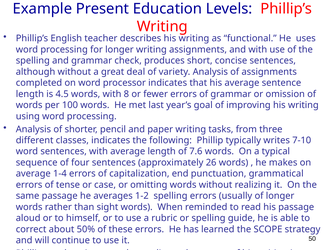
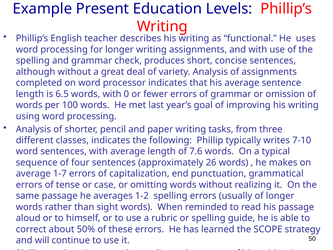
4.5: 4.5 -> 6.5
8: 8 -> 0
1-4: 1-4 -> 1-7
